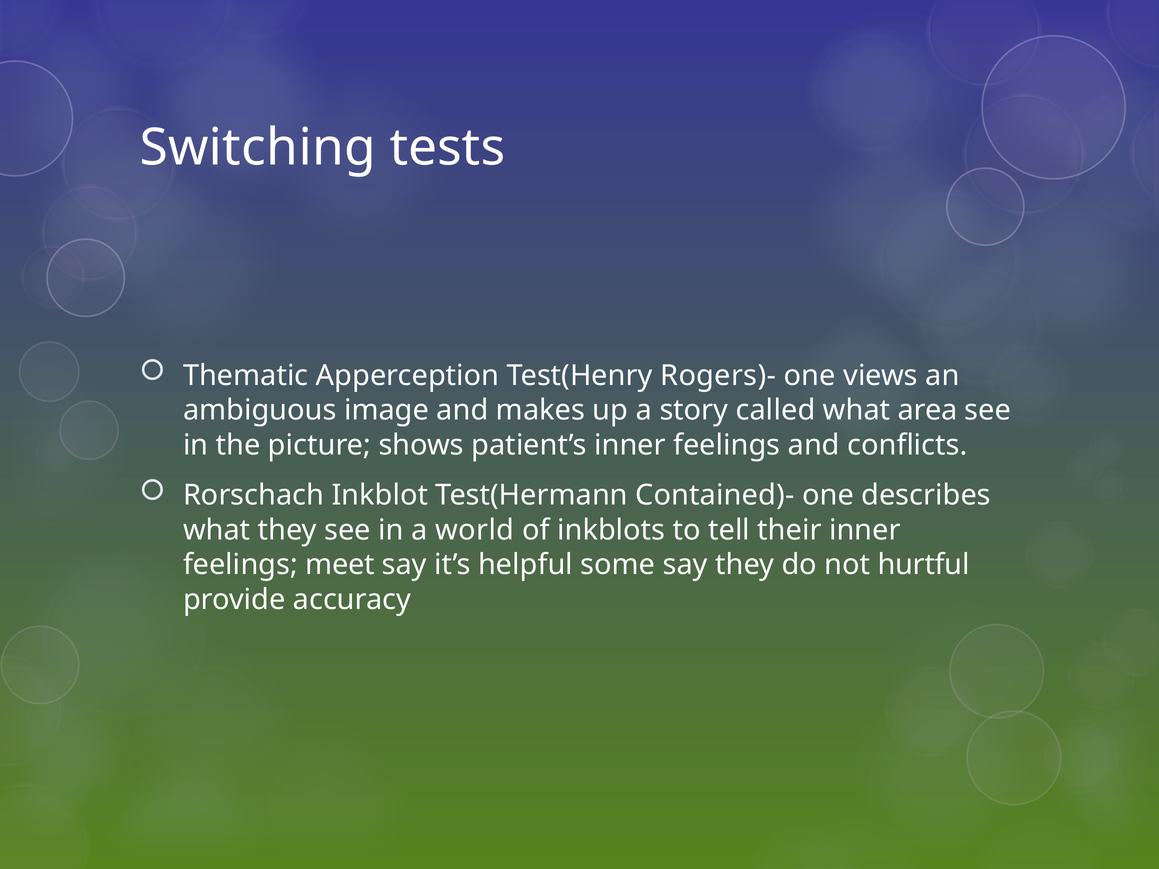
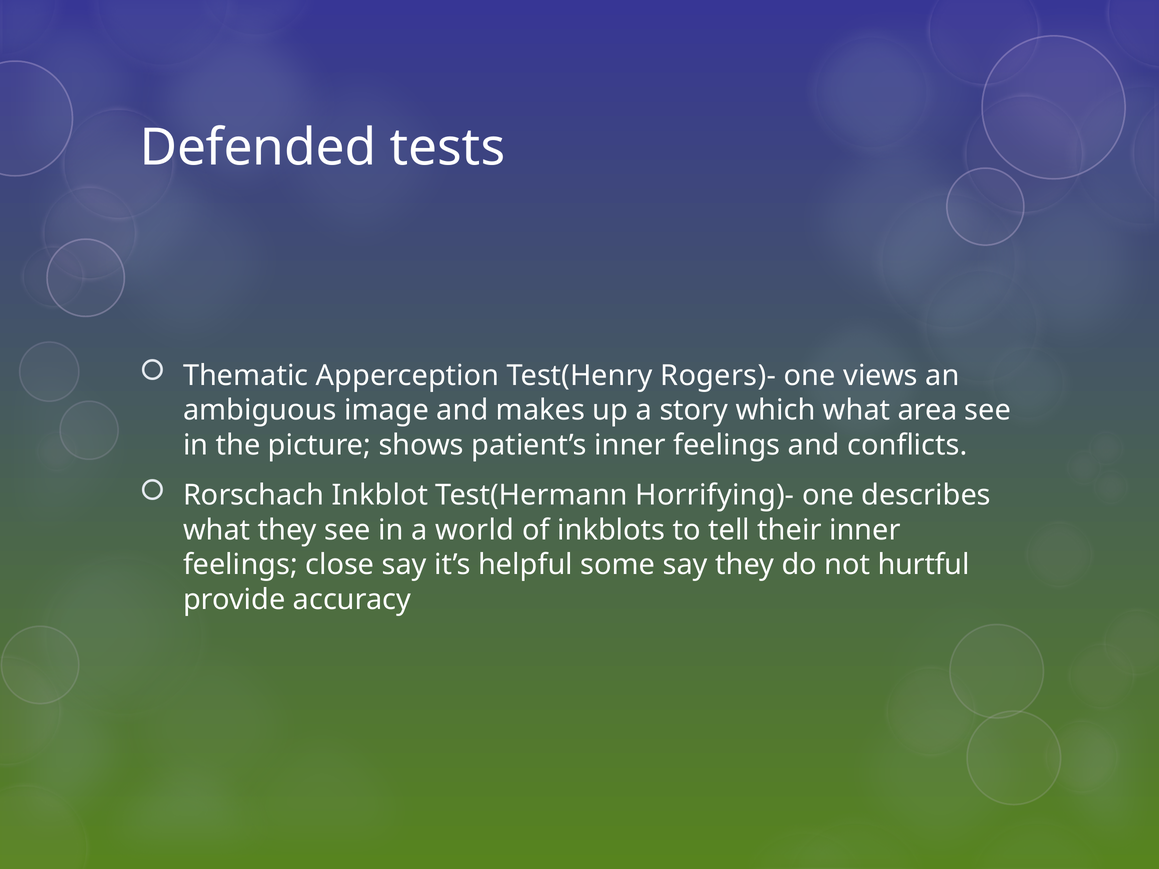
Switching: Switching -> Defended
called: called -> which
Contained)-: Contained)- -> Horrifying)-
meet: meet -> close
